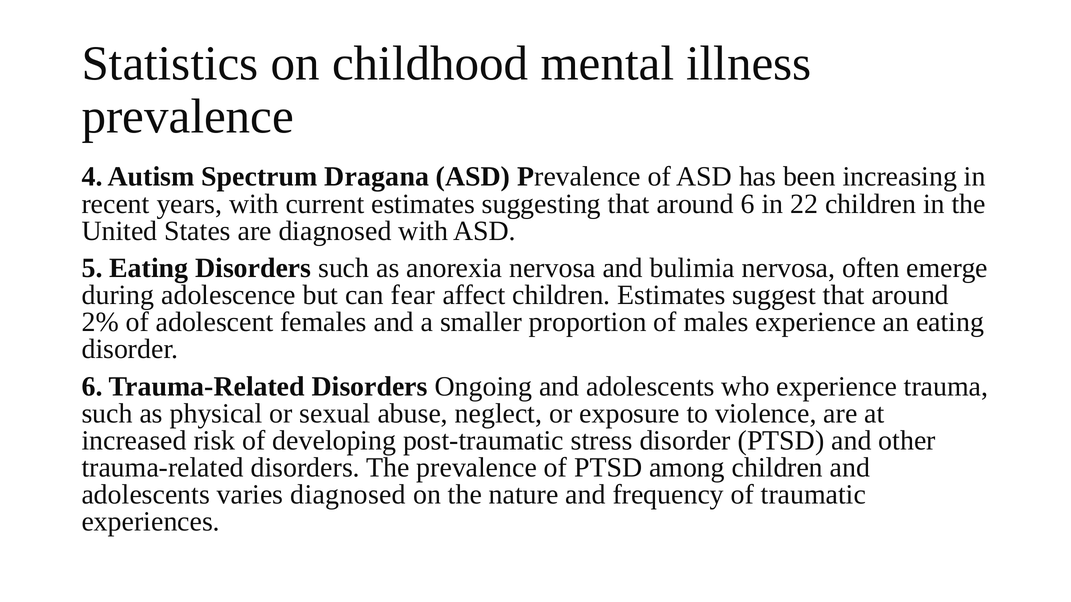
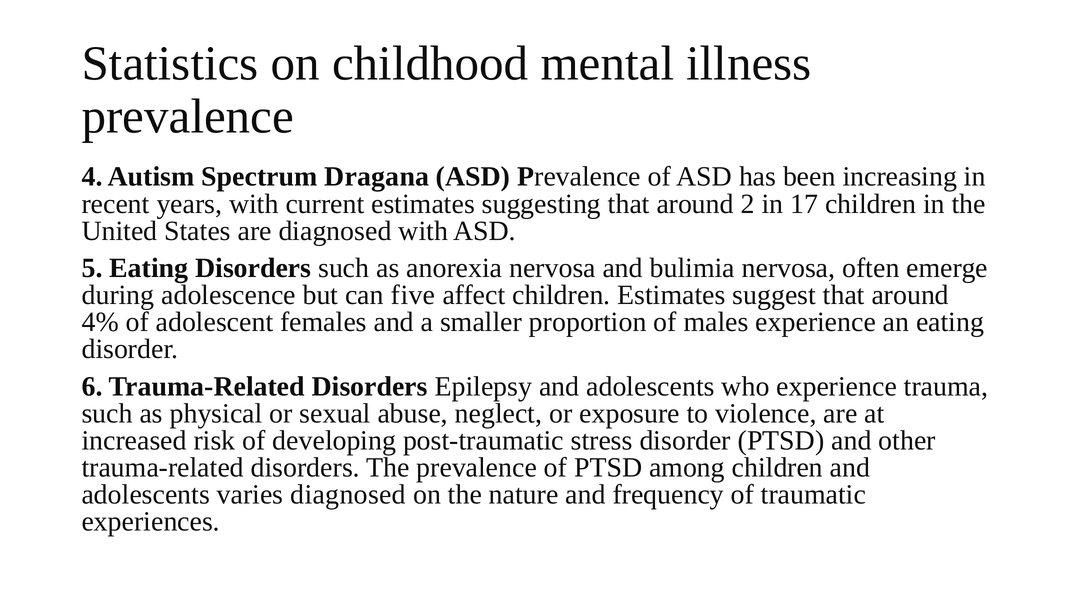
around 6: 6 -> 2
22: 22 -> 17
fear: fear -> five
2%: 2% -> 4%
Ongoing: Ongoing -> Epilepsy
